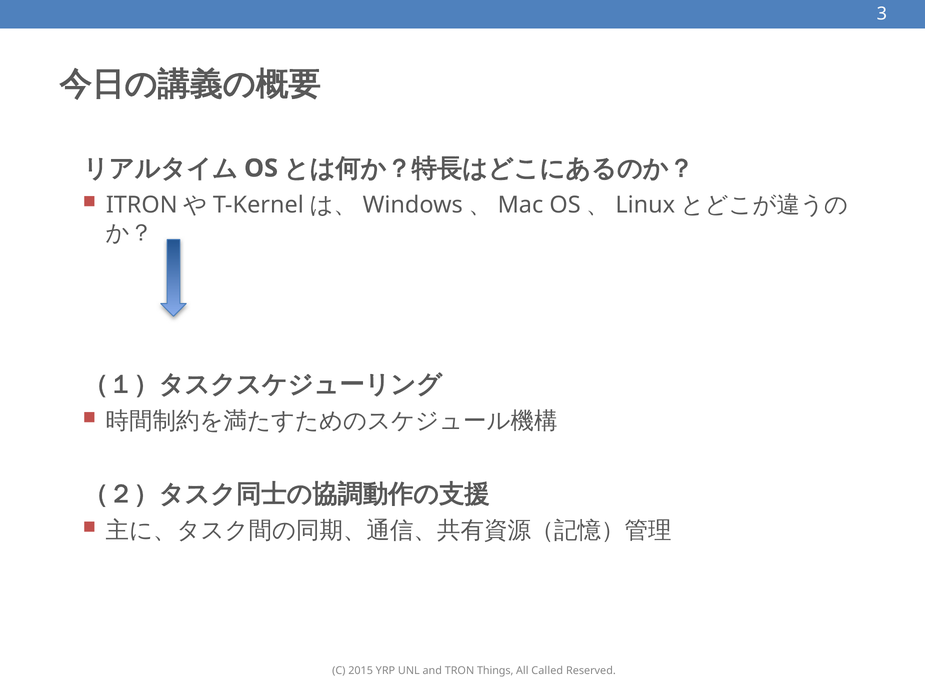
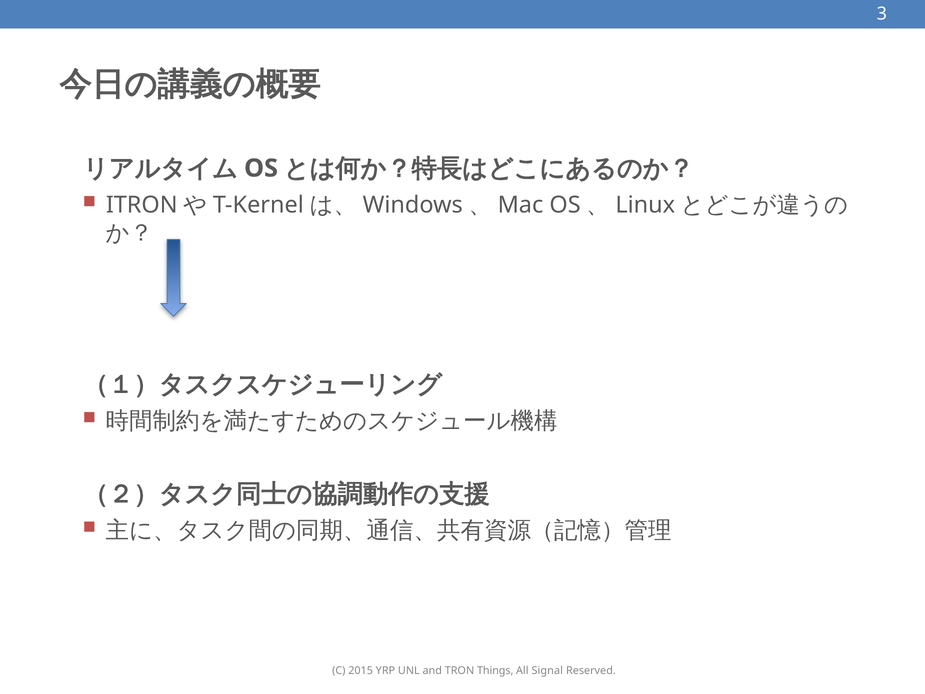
Called: Called -> Signal
